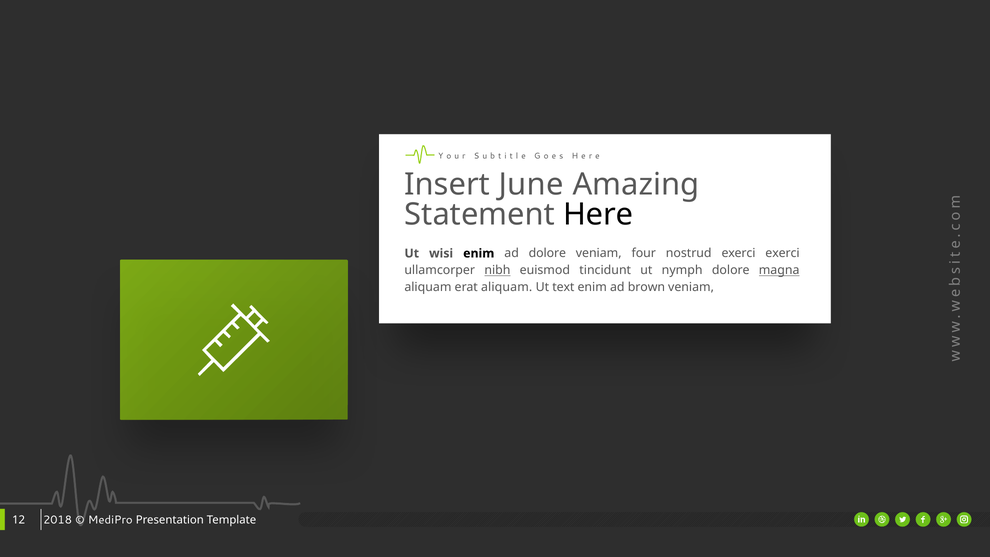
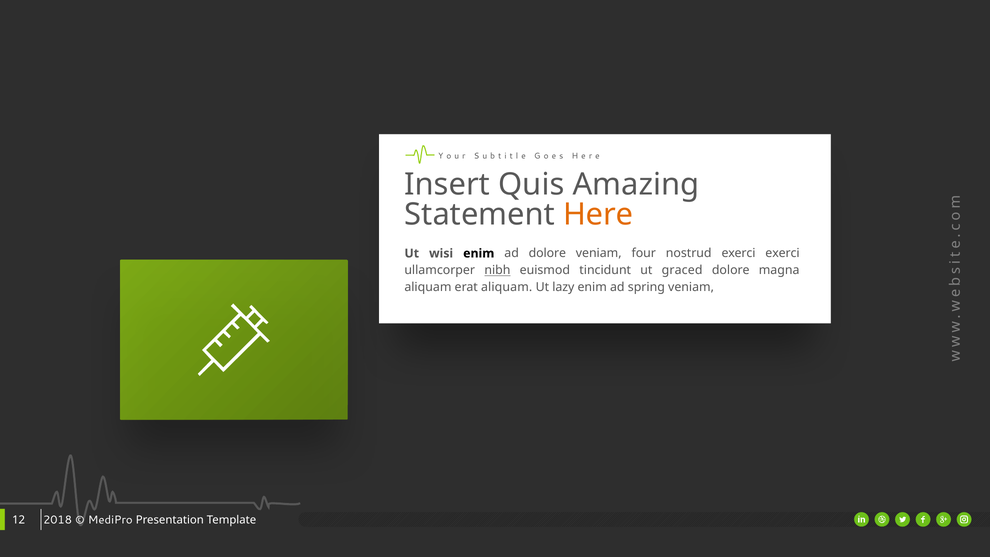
June: June -> Quis
Here colour: black -> orange
nymph: nymph -> graced
magna underline: present -> none
text: text -> lazy
brown: brown -> spring
